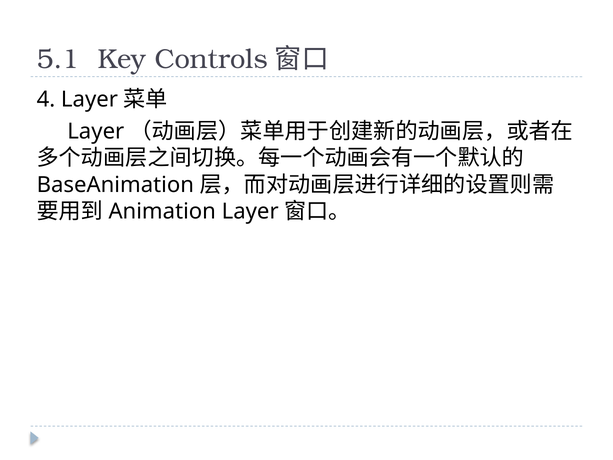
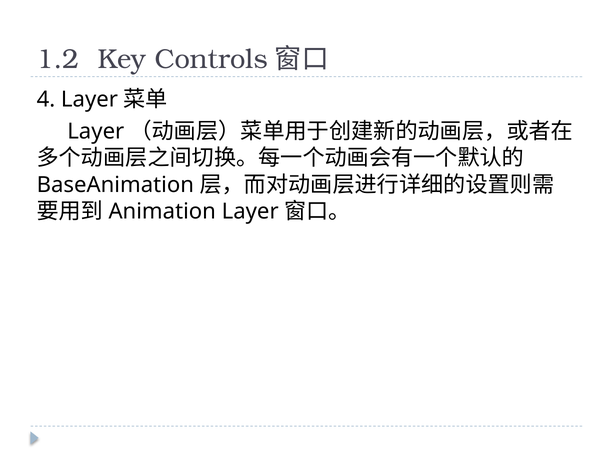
5.1: 5.1 -> 1.2
